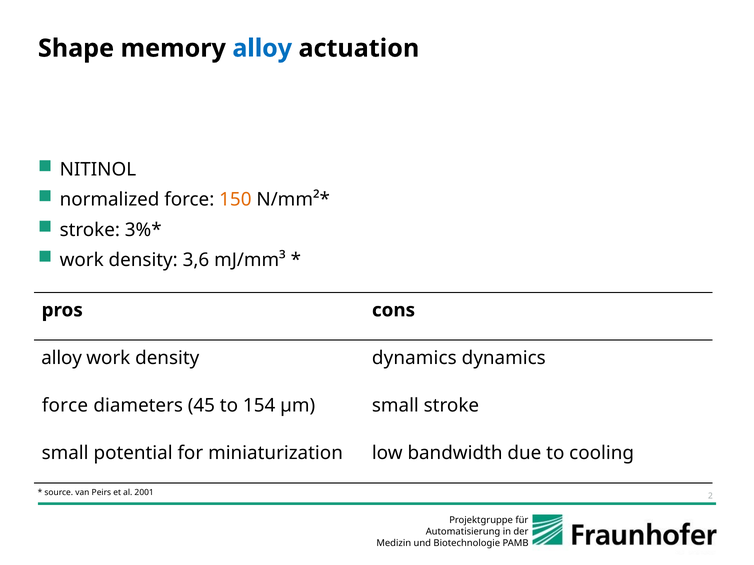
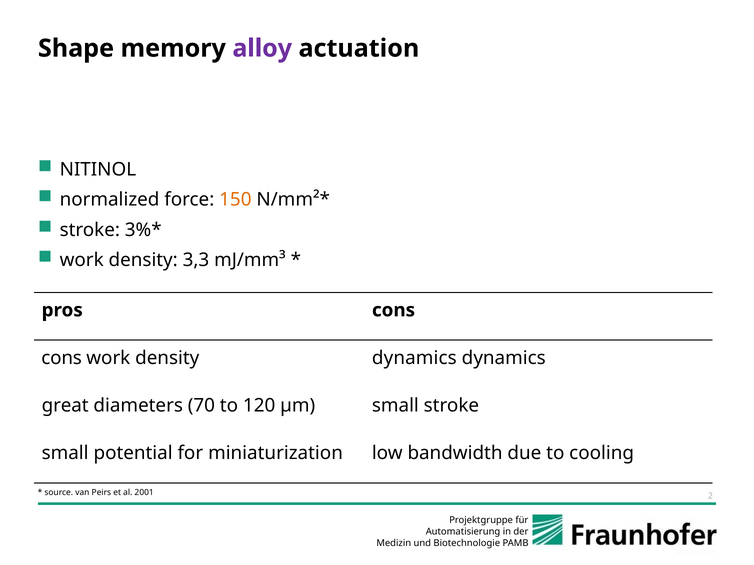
alloy at (262, 48) colour: blue -> purple
3,6: 3,6 -> 3,3
alloy at (62, 358): alloy -> cons
force at (65, 406): force -> great
45: 45 -> 70
154: 154 -> 120
